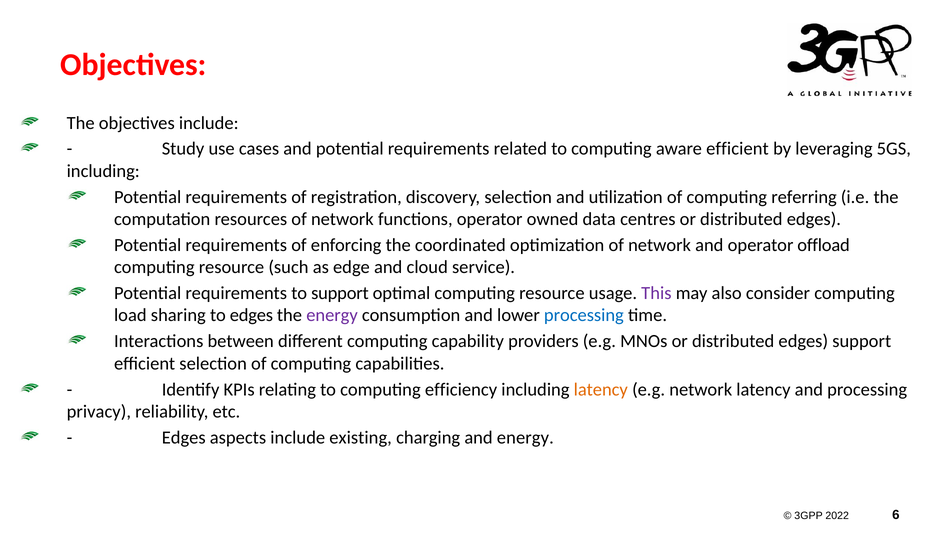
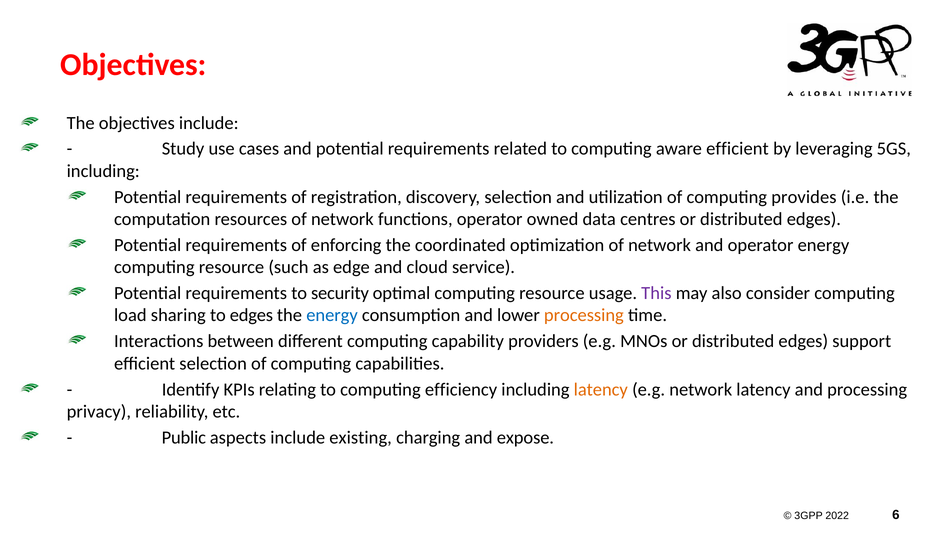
referring: referring -> provides
operator offload: offload -> energy
to support: support -> security
energy at (332, 315) colour: purple -> blue
processing at (584, 315) colour: blue -> orange
Edges at (184, 437): Edges -> Public
and energy: energy -> expose
